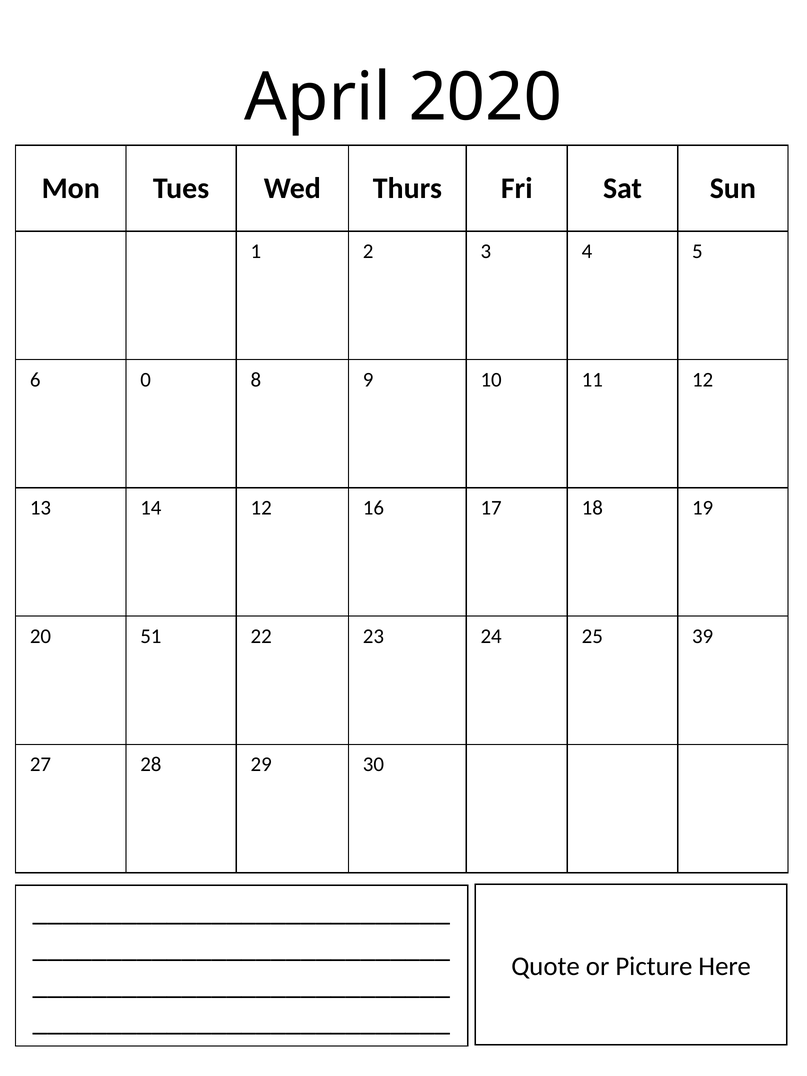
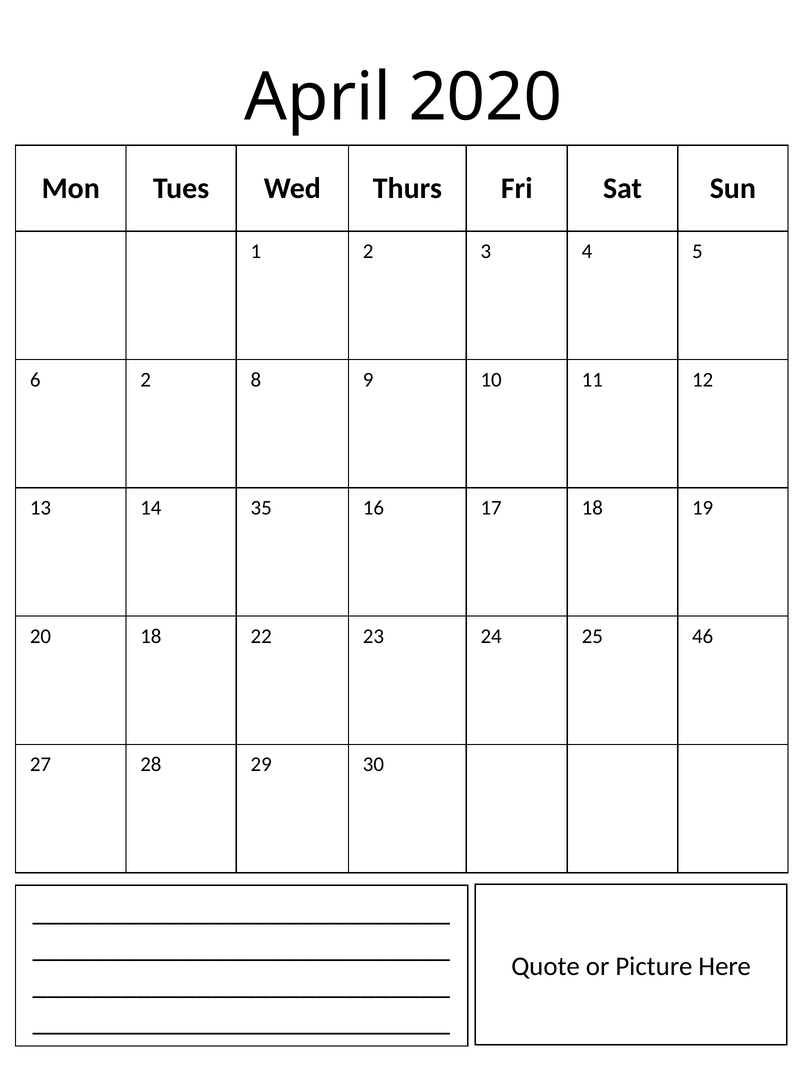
6 0: 0 -> 2
14 12: 12 -> 35
20 51: 51 -> 18
39: 39 -> 46
